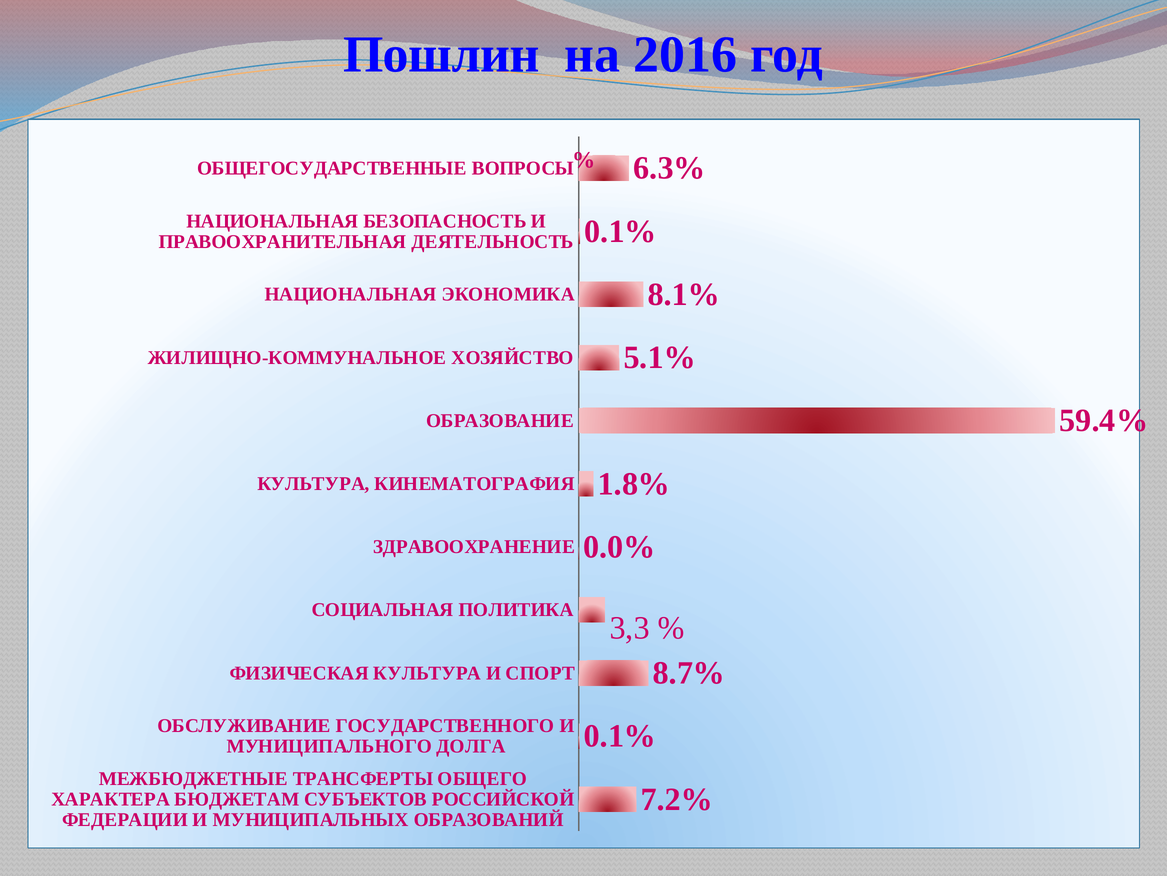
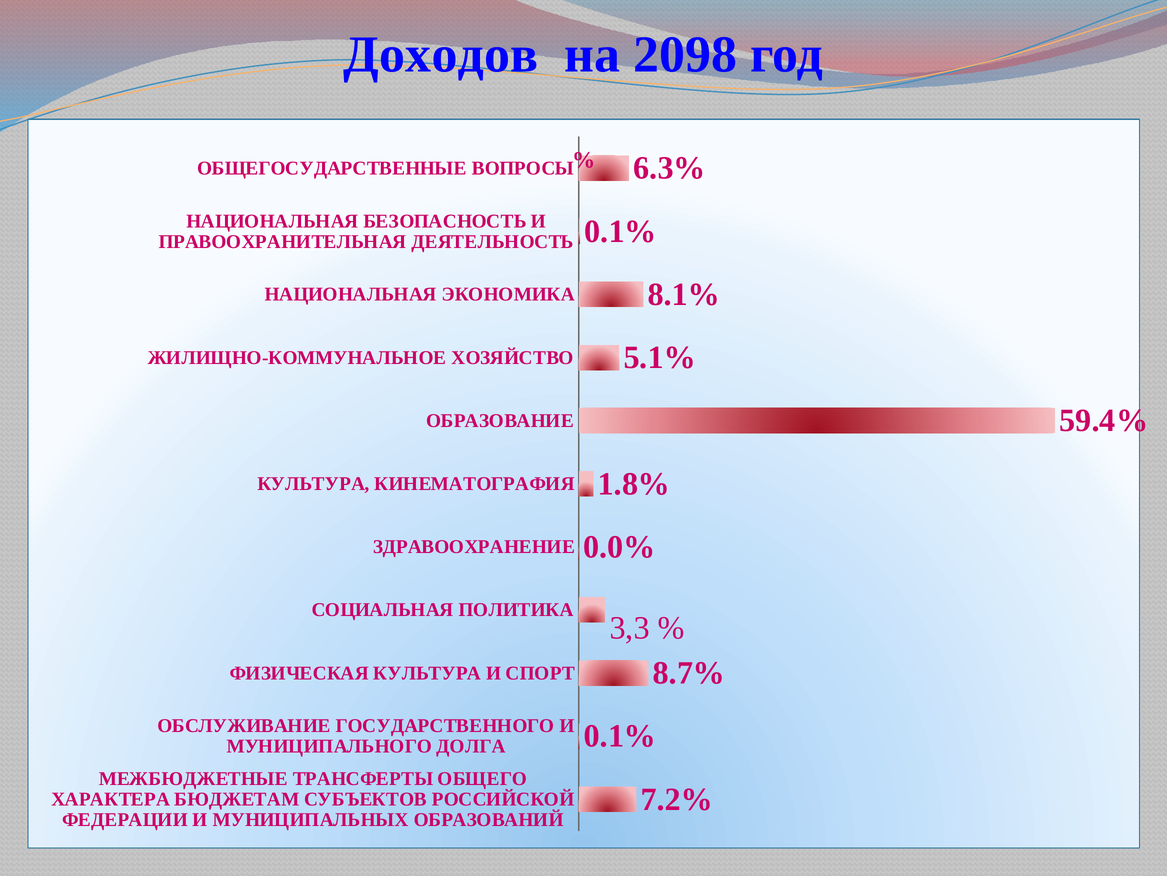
Пошлин: Пошлин -> Доходов
2016: 2016 -> 2098
